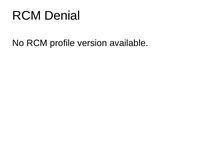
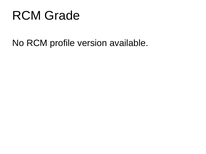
Denial: Denial -> Grade
